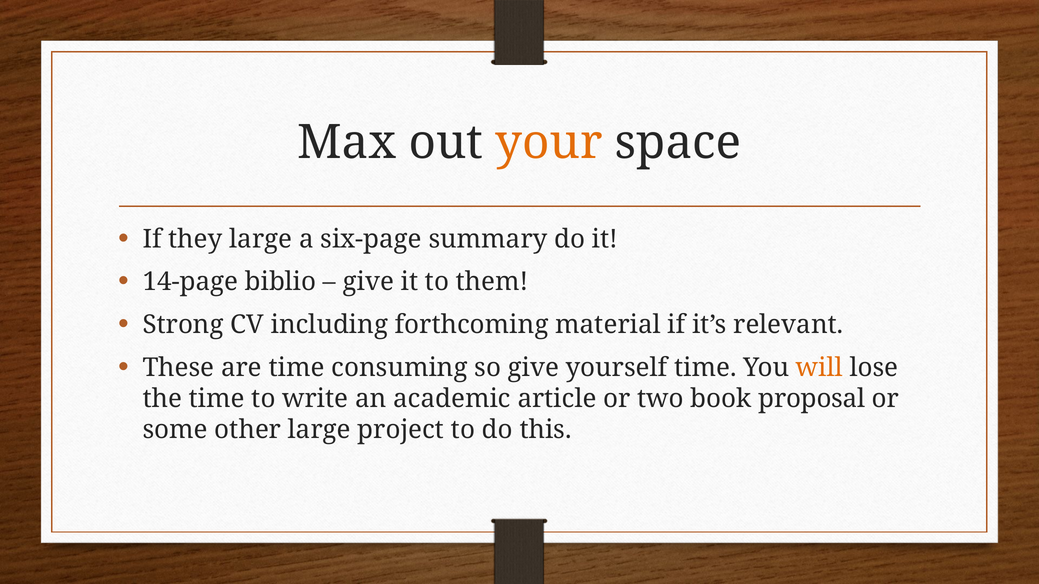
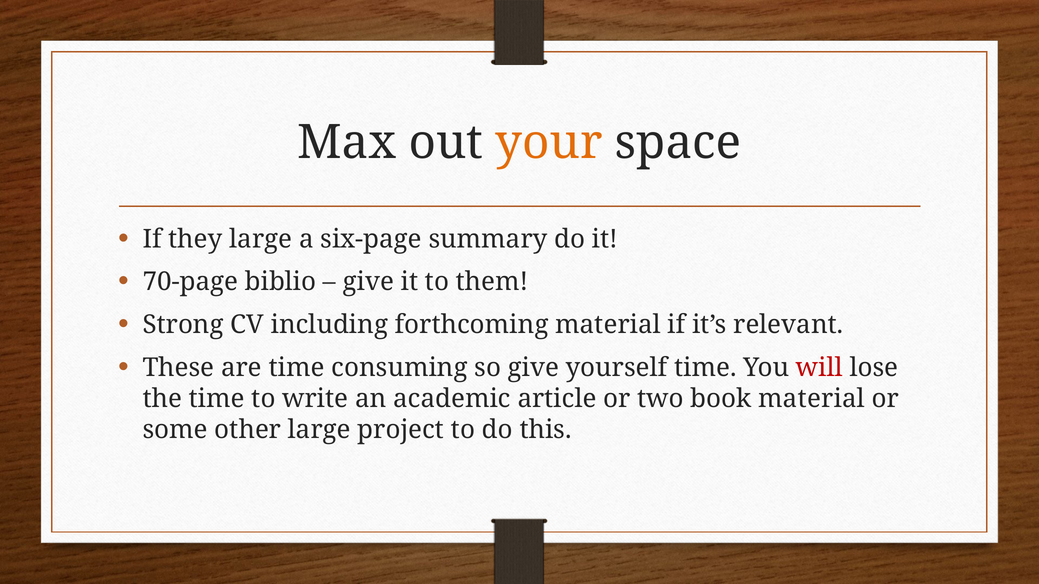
14-page: 14-page -> 70-page
will colour: orange -> red
book proposal: proposal -> material
